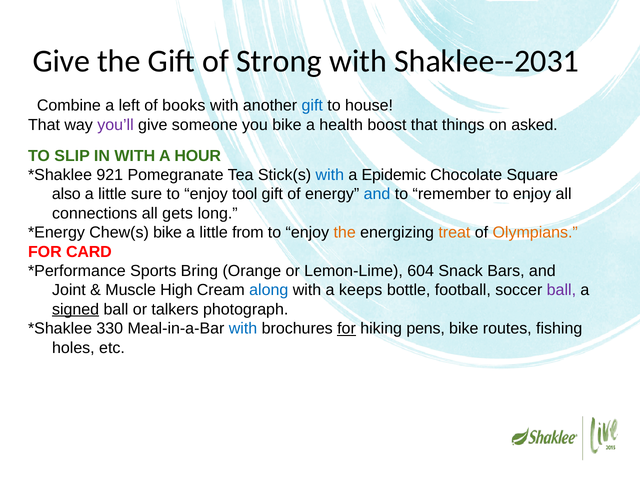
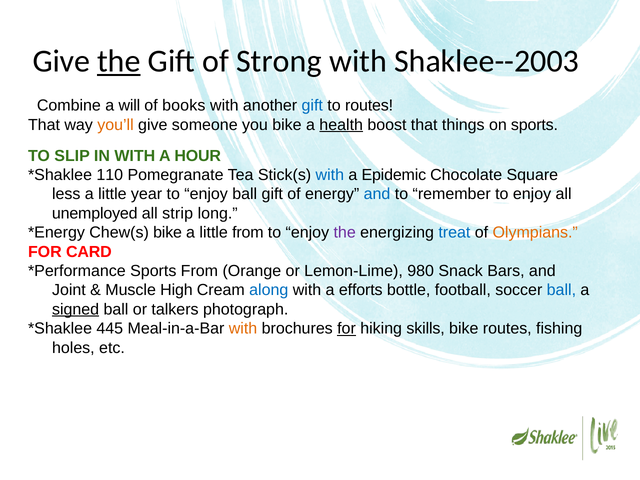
the at (119, 61) underline: none -> present
Shaklee--2031: Shaklee--2031 -> Shaklee--2003
left: left -> will
to house: house -> routes
you’ll colour: purple -> orange
health underline: none -> present
on asked: asked -> sports
921: 921 -> 110
also: also -> less
sure: sure -> year
enjoy tool: tool -> ball
connections: connections -> unemployed
gets: gets -> strip
the at (345, 233) colour: orange -> purple
treat colour: orange -> blue
Sports Bring: Bring -> From
604: 604 -> 980
keeps: keeps -> efforts
ball at (561, 290) colour: purple -> blue
330: 330 -> 445
with at (243, 329) colour: blue -> orange
pens: pens -> skills
